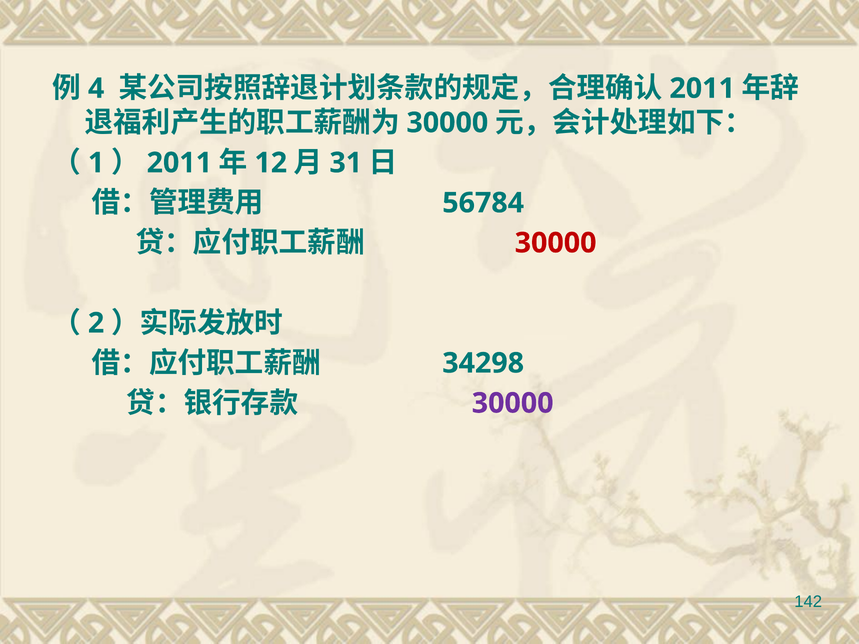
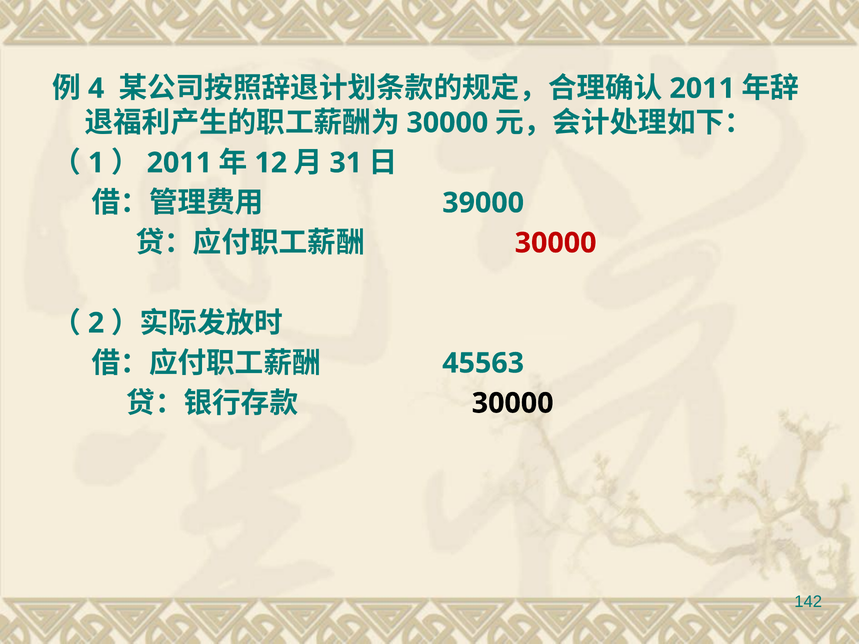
56784: 56784 -> 39000
34298: 34298 -> 45563
30000 at (513, 403) colour: purple -> black
